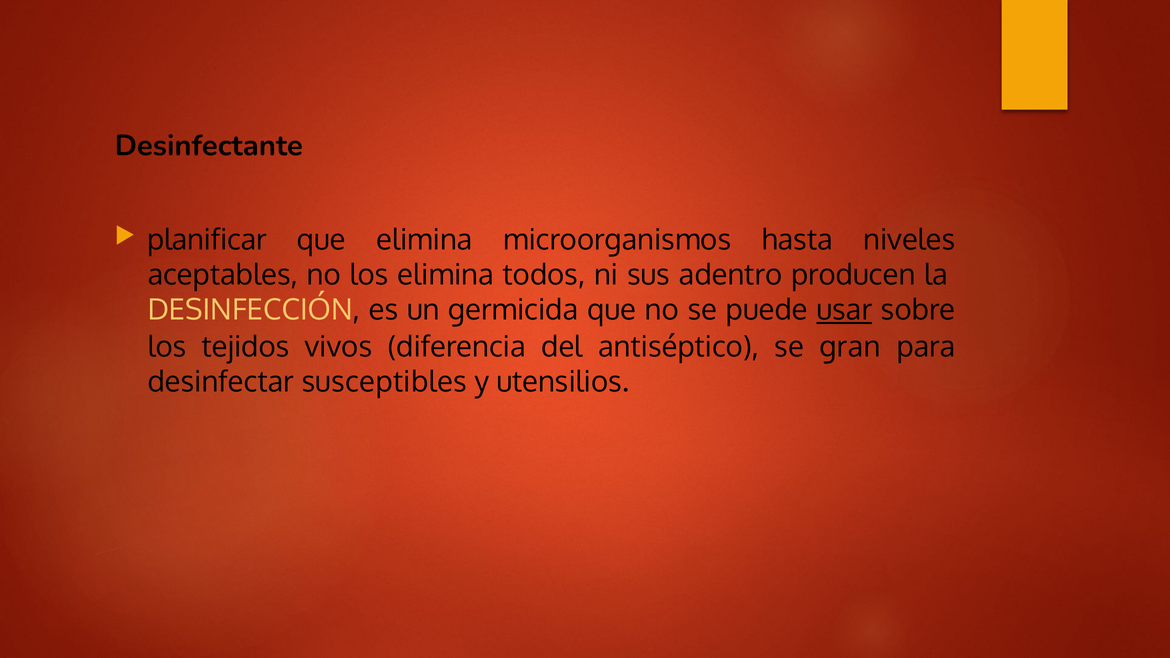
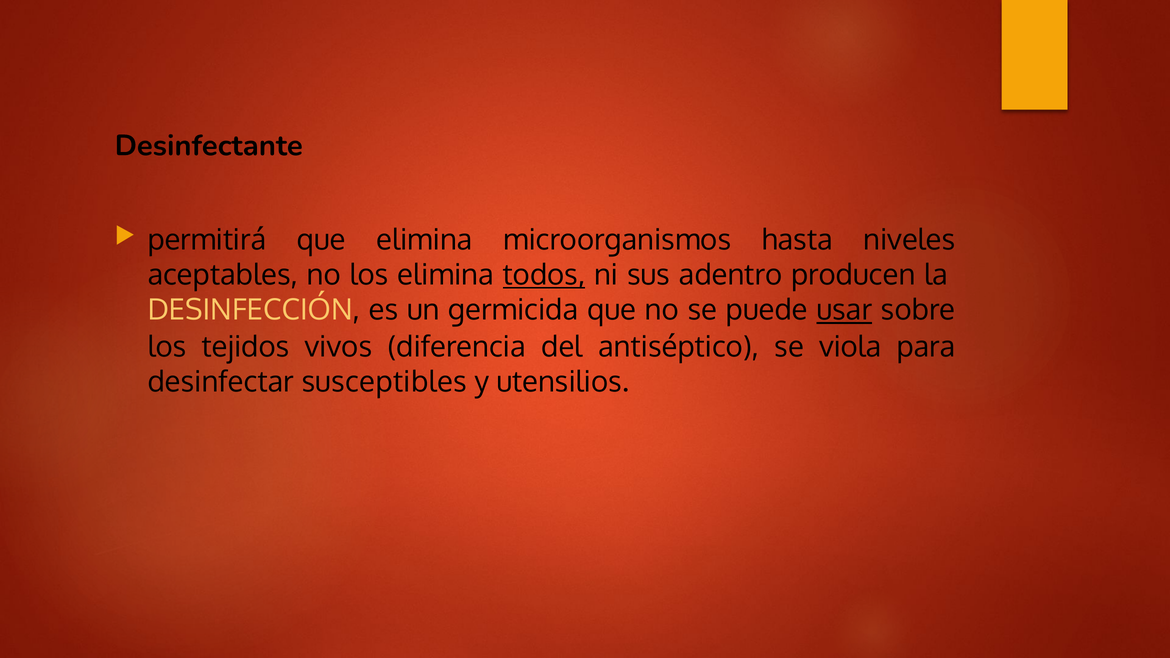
planificar: planificar -> permitirá
todos underline: none -> present
gran: gran -> viola
